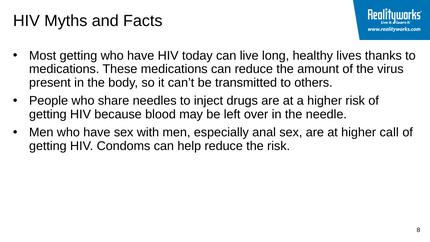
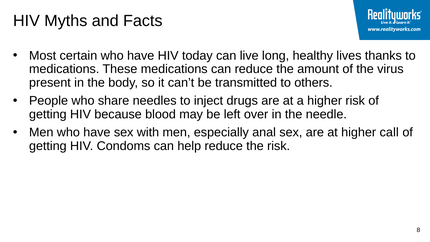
Most getting: getting -> certain
